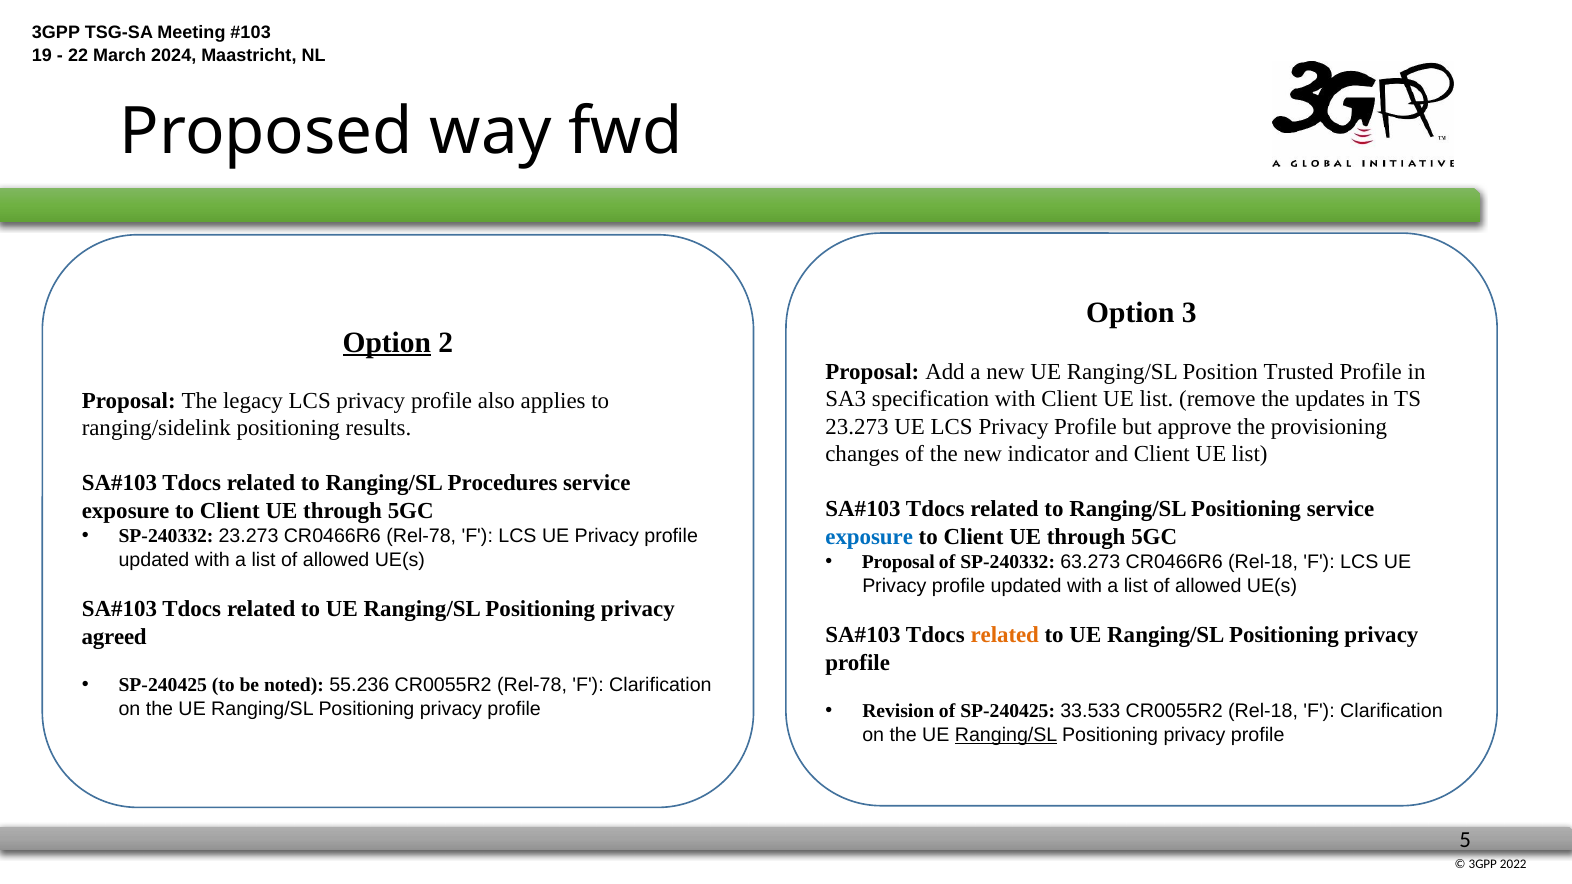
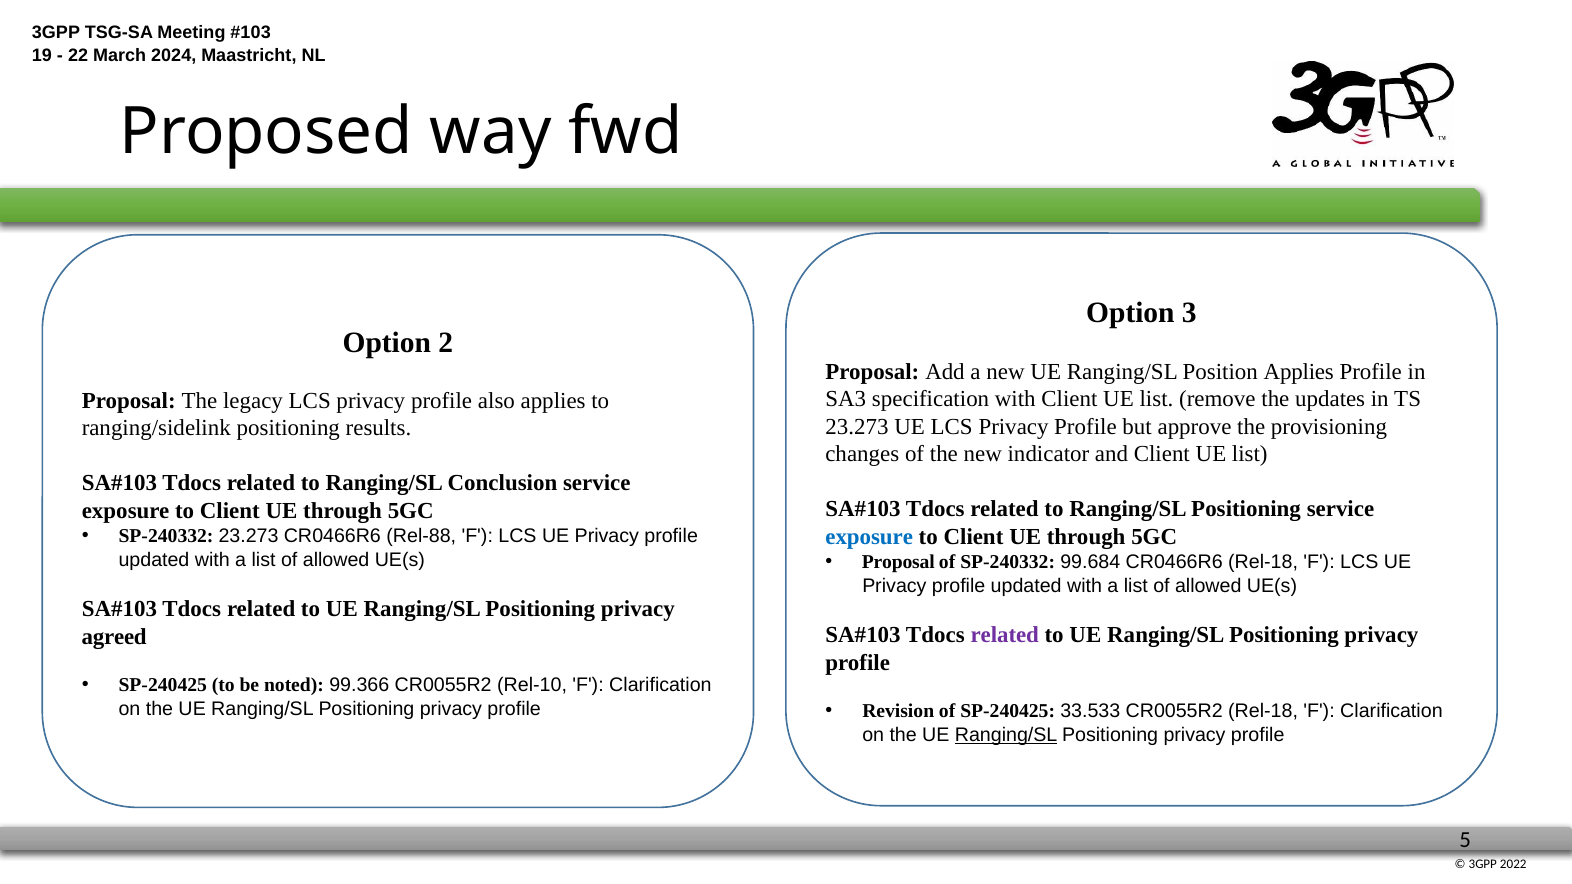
Option at (387, 342) underline: present -> none
Position Trusted: Trusted -> Applies
Procedures: Procedures -> Conclusion
CR0466R6 Rel-78: Rel-78 -> Rel-88
63.273: 63.273 -> 99.684
related at (1005, 635) colour: orange -> purple
55.236: 55.236 -> 99.366
CR0055R2 Rel-78: Rel-78 -> Rel-10
